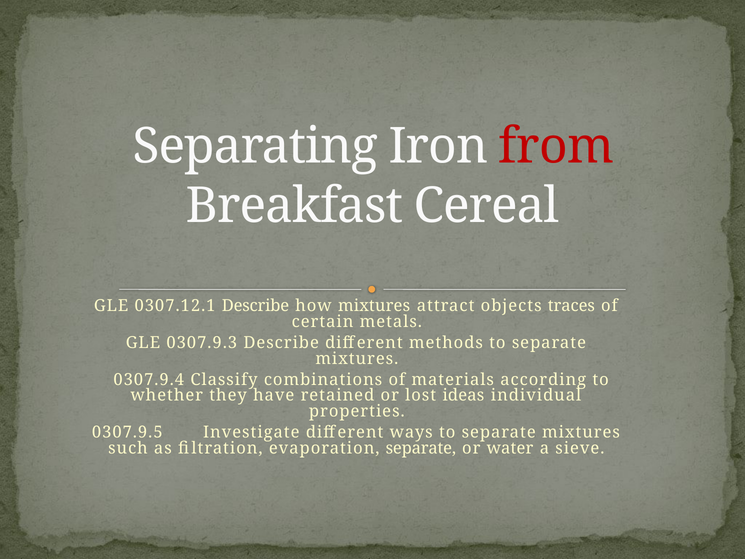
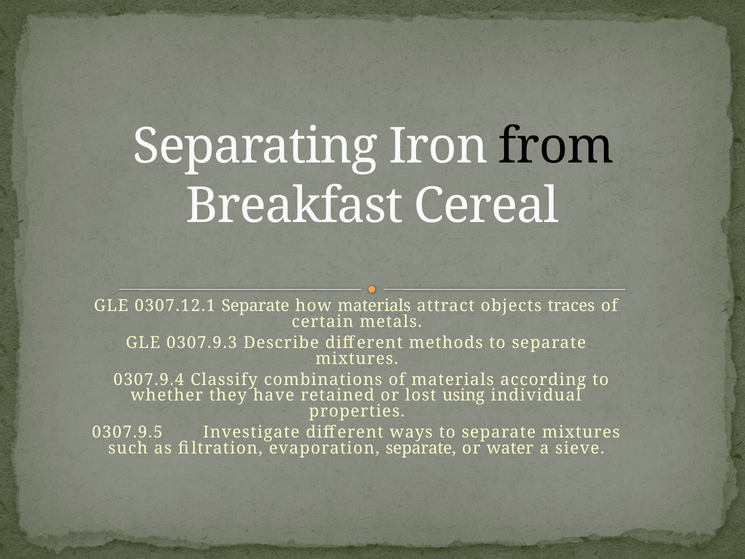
from colour: red -> black
0307.12.1 Describe: Describe -> Separate
how mixtures: mixtures -> materials
ideas: ideas -> using
